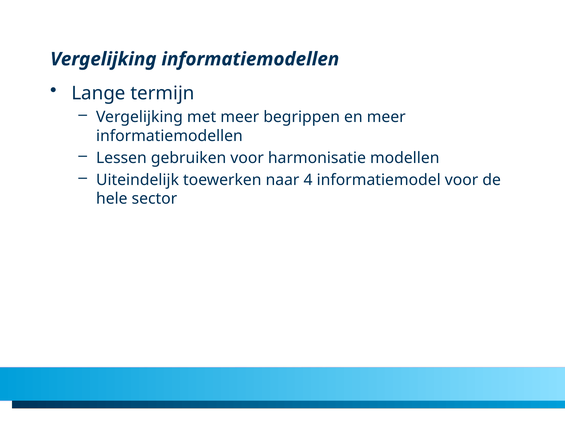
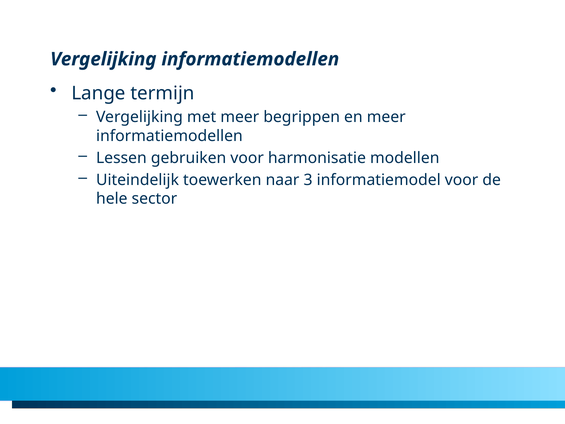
4: 4 -> 3
